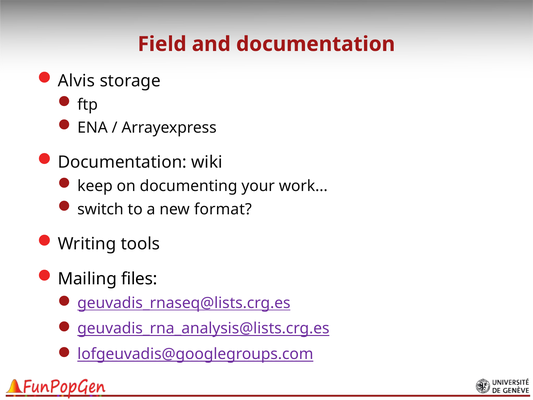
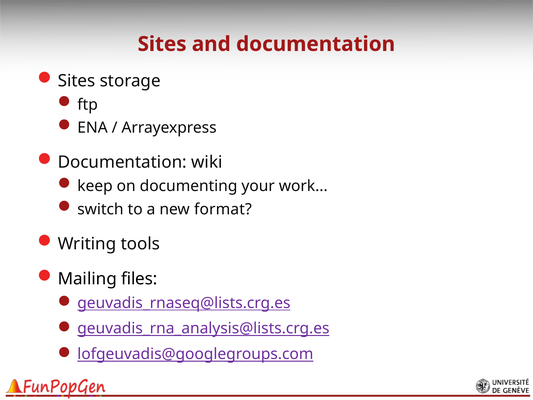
Field at (162, 44): Field -> Sites
Alvis at (76, 81): Alvis -> Sites
